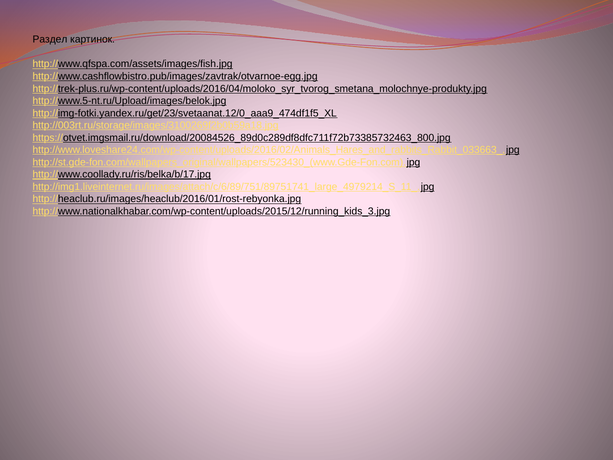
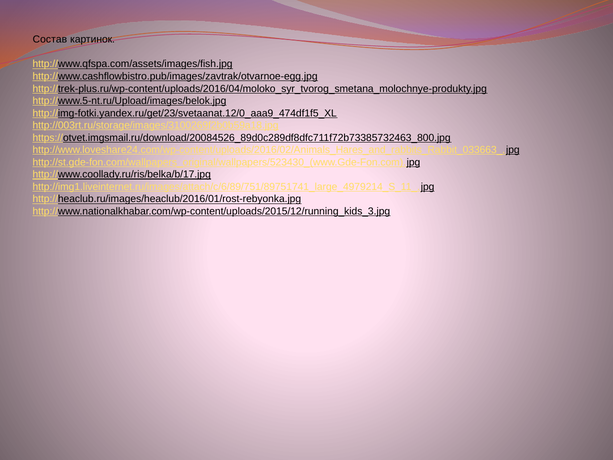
Раздел: Раздел -> Состав
